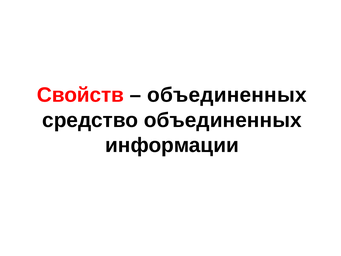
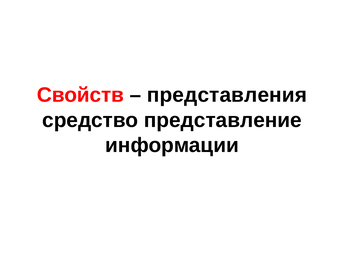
объединенных at (227, 95): объединенных -> представления
средство объединенных: объединенных -> представление
